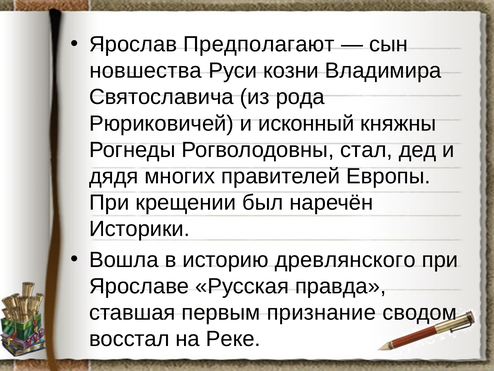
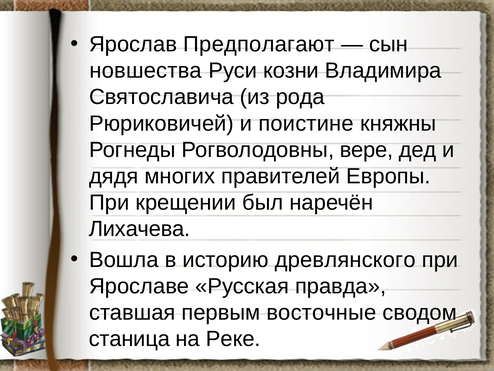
исконный: исконный -> поистине
стал: стал -> вере
Историки: Историки -> Лихачева
признание: признание -> восточные
восстал: восстал -> станица
